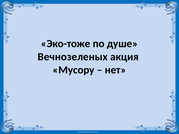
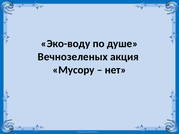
Эко-тоже: Эко-тоже -> Эко-воду
